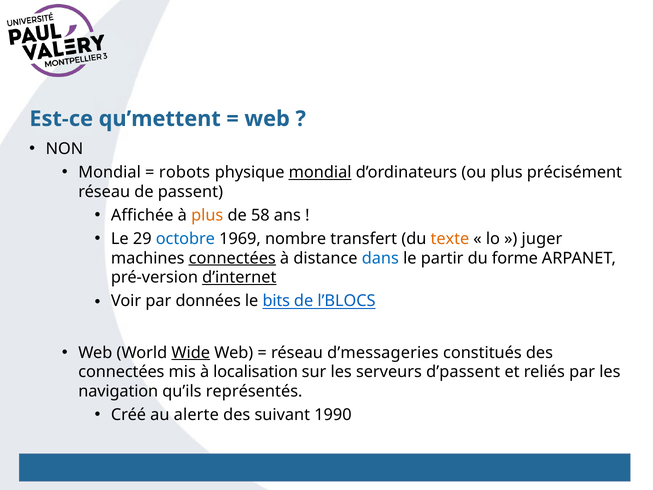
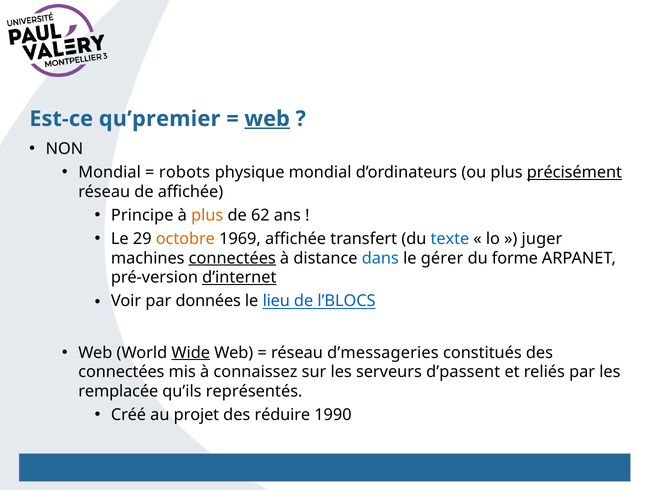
qu’mettent: qu’mettent -> qu’premier
web at (267, 119) underline: none -> present
mondial at (320, 172) underline: present -> none
précisément underline: none -> present
de passent: passent -> affichée
Affichée: Affichée -> Principe
58: 58 -> 62
octobre colour: blue -> orange
1969 nombre: nombre -> affichée
texte colour: orange -> blue
partir: partir -> gérer
bits: bits -> lieu
localisation: localisation -> connaissez
navigation: navigation -> remplacée
alerte: alerte -> projet
suivant: suivant -> réduire
